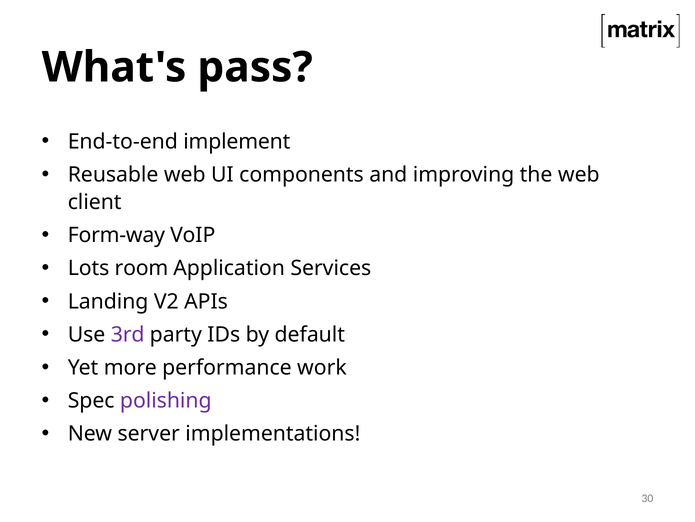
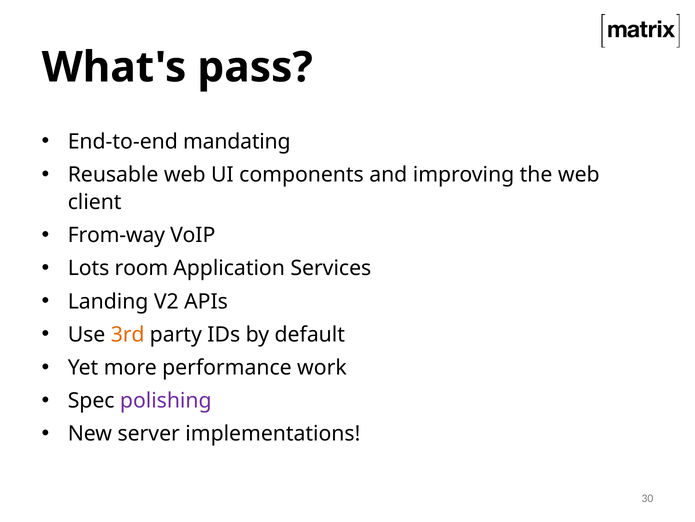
implement: implement -> mandating
Form-way: Form-way -> From-way
3rd colour: purple -> orange
